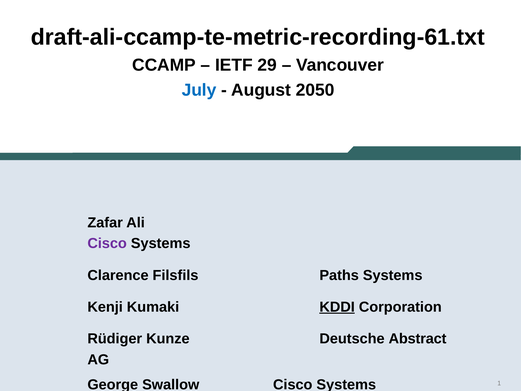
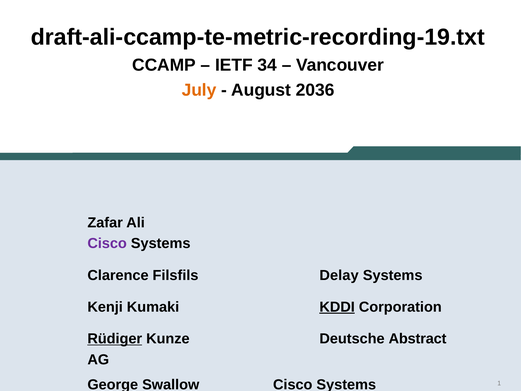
draft-ali-ccamp-te-metric-recording-61.txt: draft-ali-ccamp-te-metric-recording-61.txt -> draft-ali-ccamp-te-metric-recording-19.txt
29: 29 -> 34
July colour: blue -> orange
2050: 2050 -> 2036
Paths: Paths -> Delay
Rüdiger underline: none -> present
